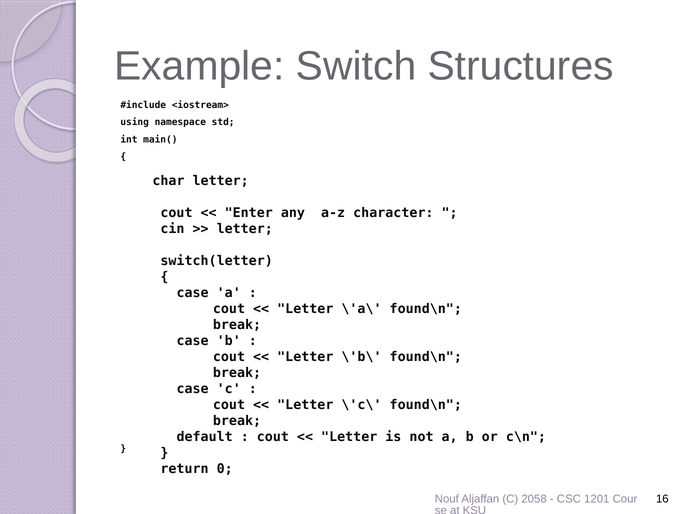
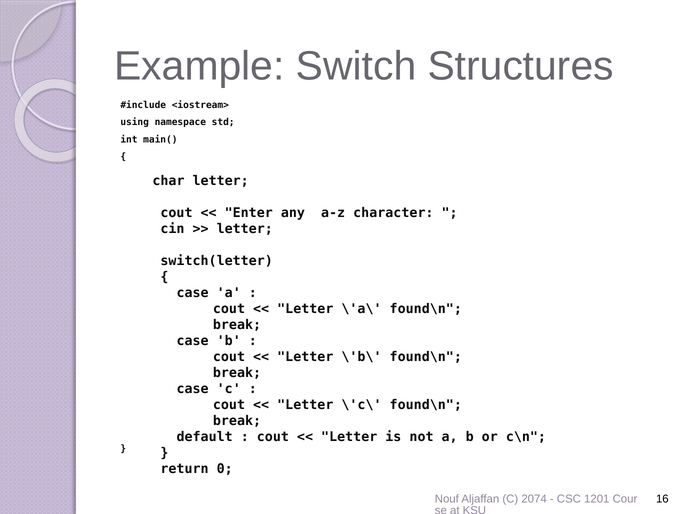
2058: 2058 -> 2074
